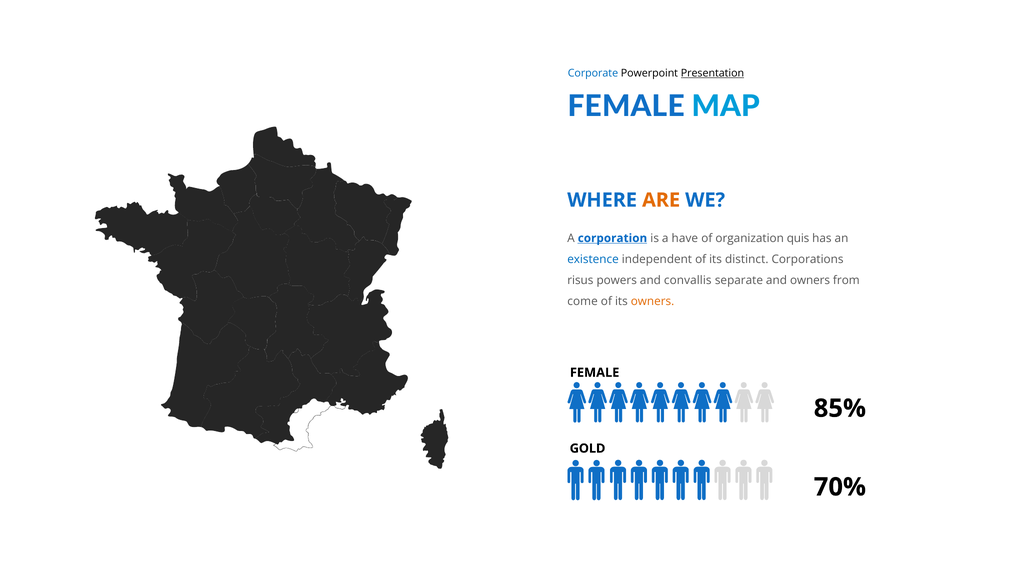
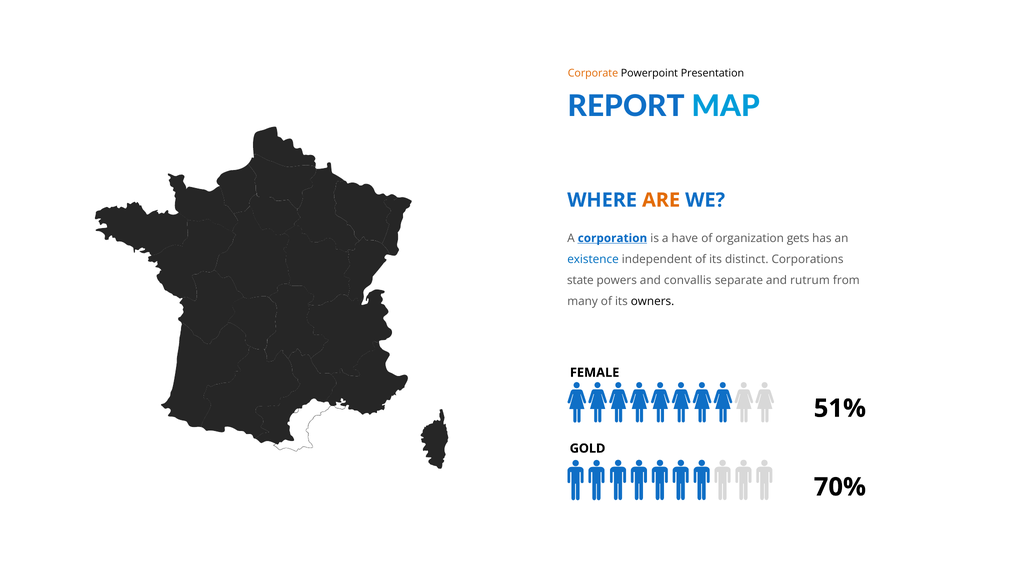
Corporate colour: blue -> orange
Presentation underline: present -> none
FEMALE at (626, 107): FEMALE -> REPORT
quis: quis -> gets
risus: risus -> state
and owners: owners -> rutrum
come: come -> many
owners at (653, 302) colour: orange -> black
85%: 85% -> 51%
